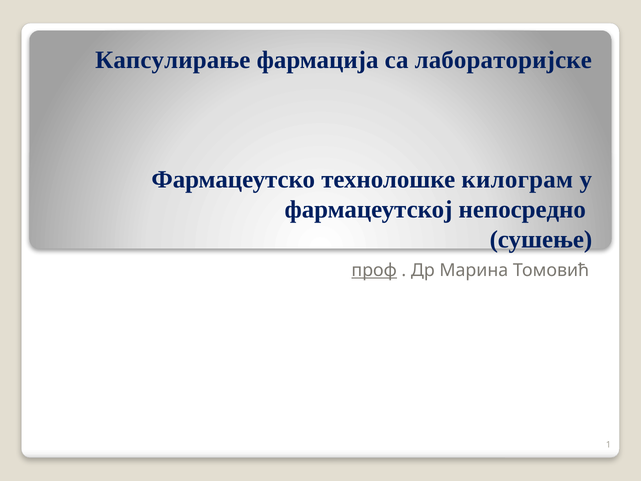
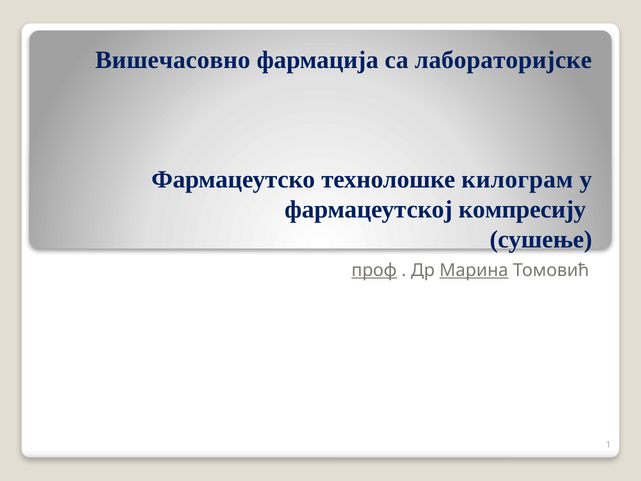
Капсулирање: Капсулирање -> Вишечасовно
непосредно: непосредно -> компресију
Марина underline: none -> present
